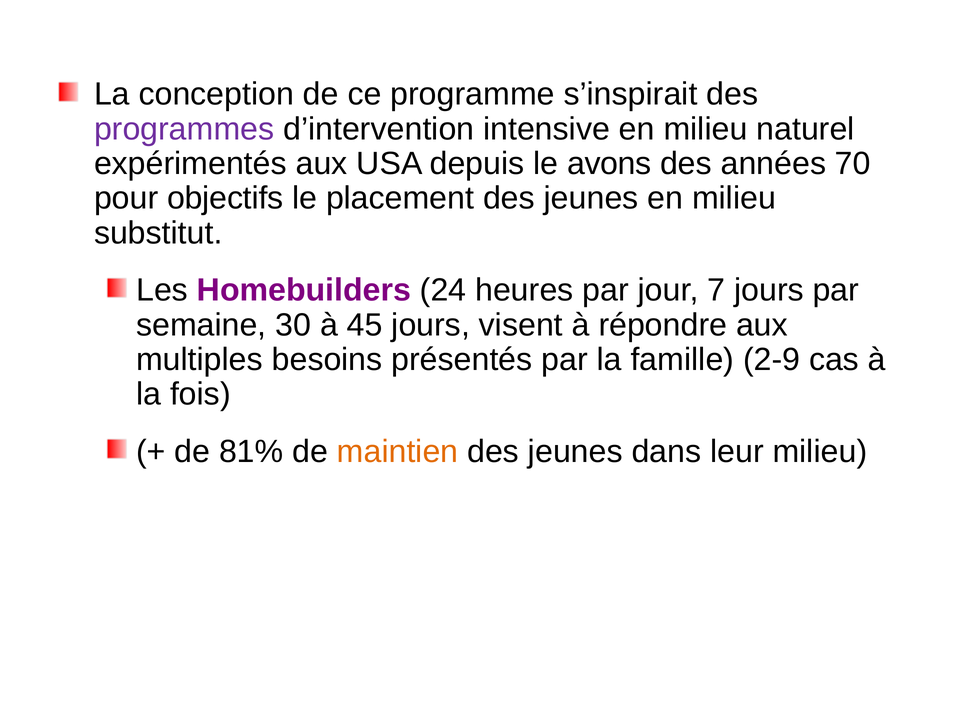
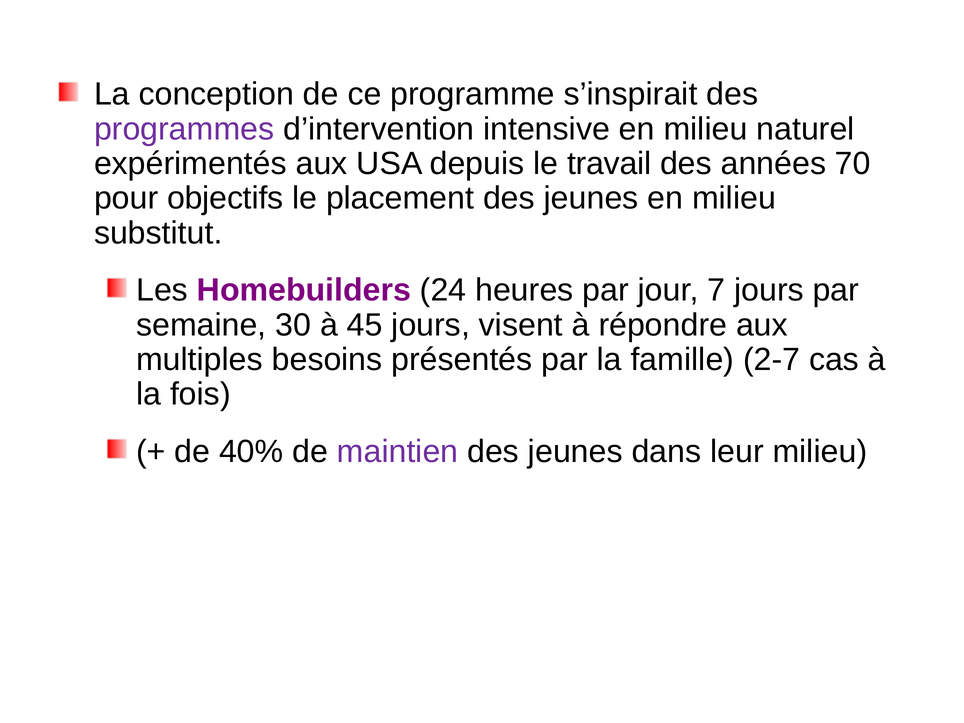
avons: avons -> travail
2-9: 2-9 -> 2-7
81%: 81% -> 40%
maintien colour: orange -> purple
